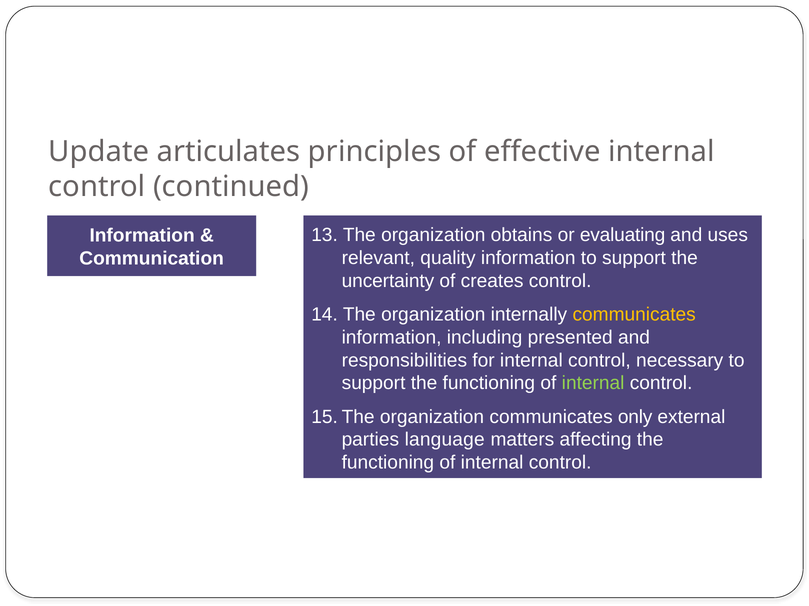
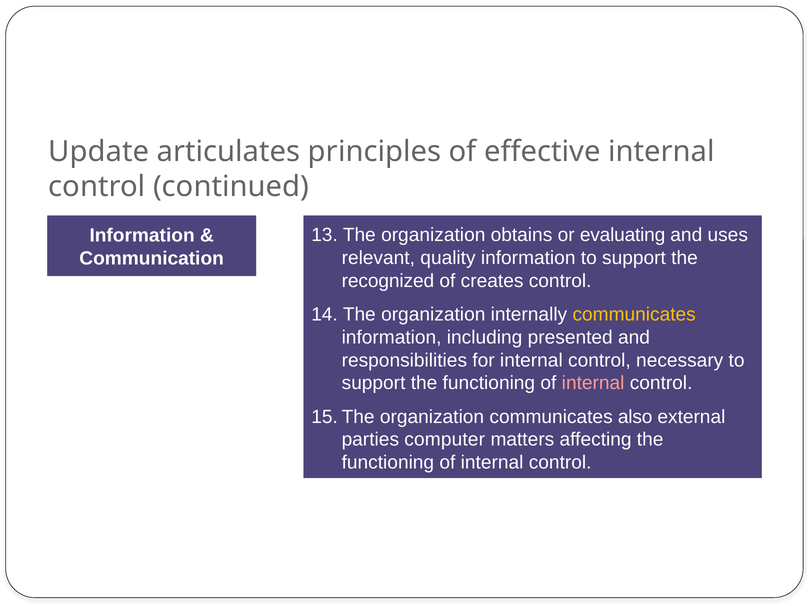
uncertainty: uncertainty -> recognized
internal at (593, 384) colour: light green -> pink
only: only -> also
language: language -> computer
